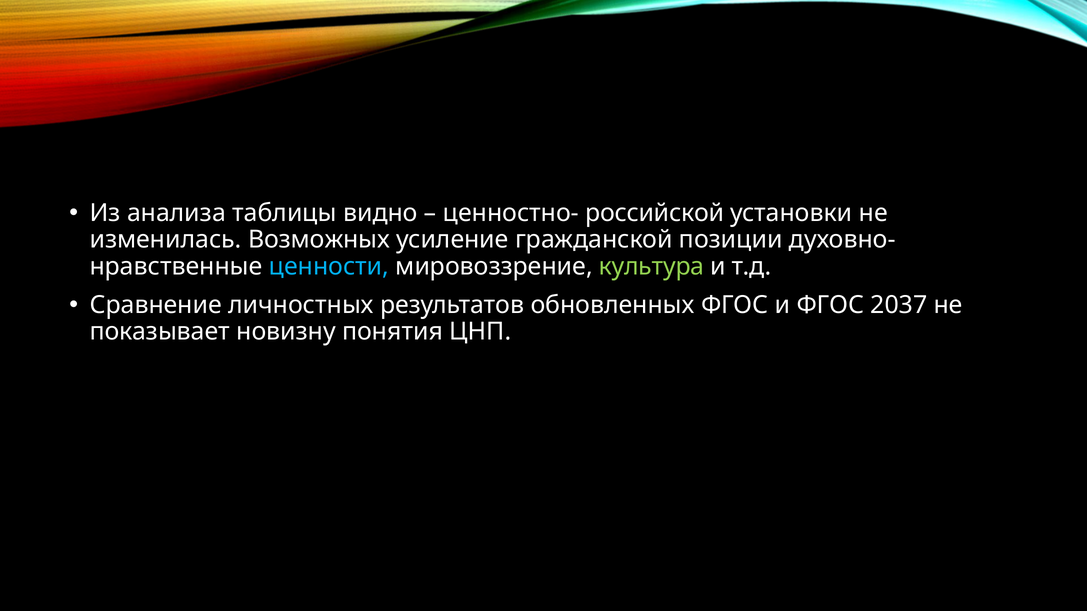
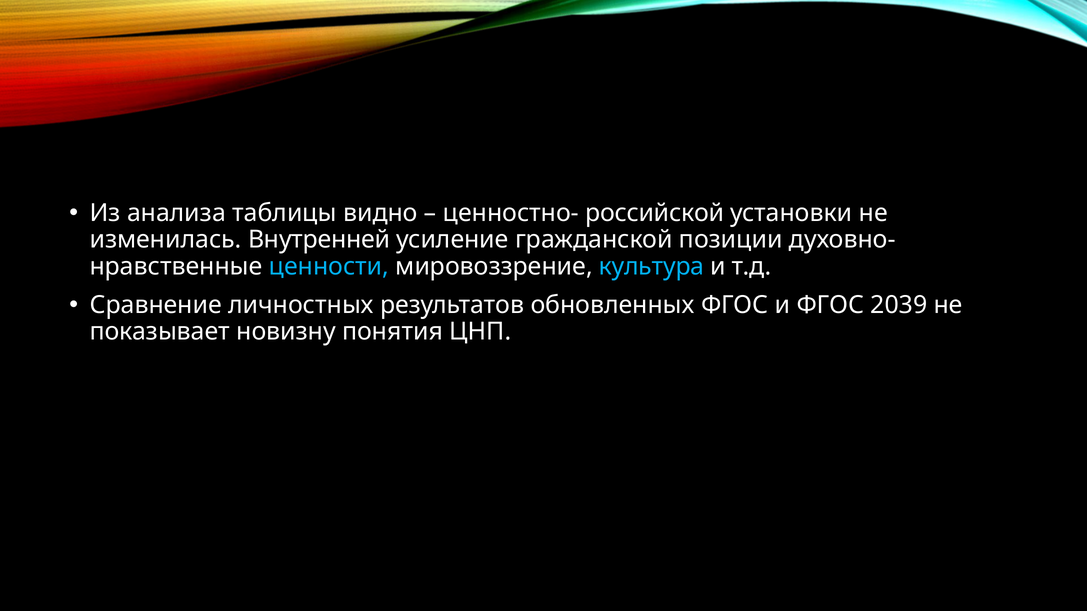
Возможных: Возможных -> Внутренней
культура colour: light green -> light blue
2037: 2037 -> 2039
